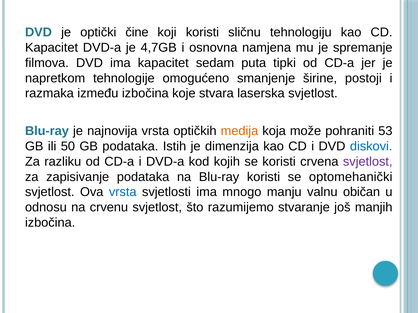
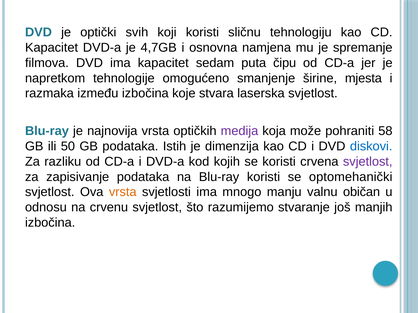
čine: čine -> svih
tipki: tipki -> čipu
postoji: postoji -> mjesta
medija colour: orange -> purple
53: 53 -> 58
vrsta at (123, 192) colour: blue -> orange
